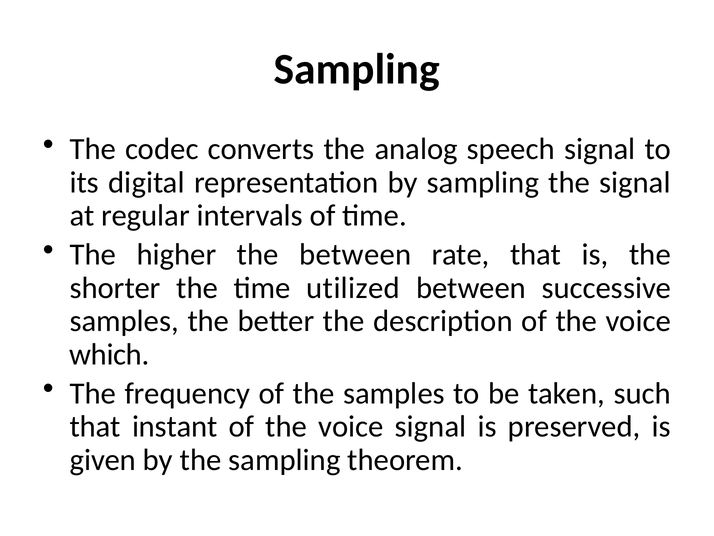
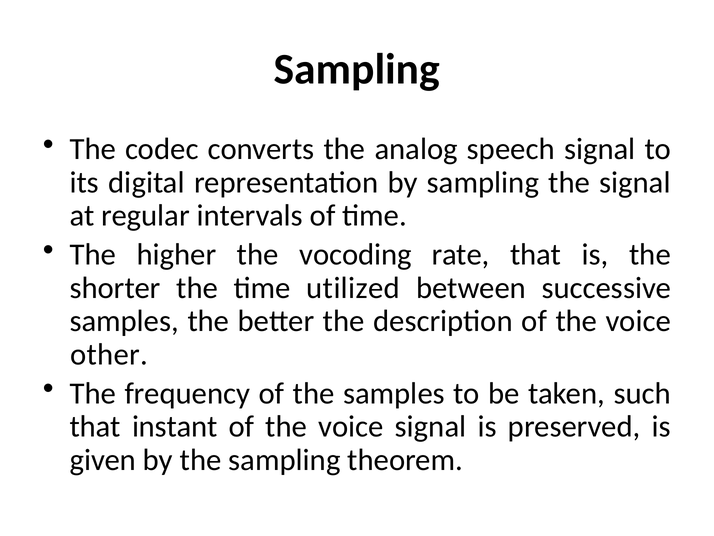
the between: between -> vocoding
which: which -> other
